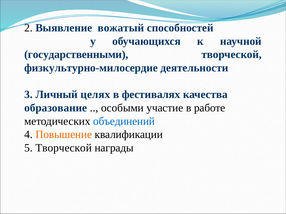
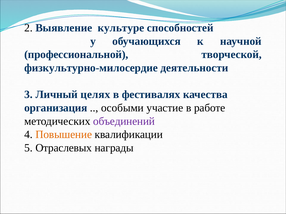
вожатый: вожатый -> культуре
государственными: государственными -> профессиональной
образование: образование -> организация
объединений colour: blue -> purple
5 Творческой: Творческой -> Отраслевых
